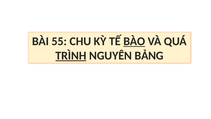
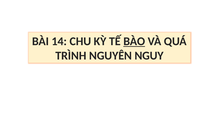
55: 55 -> 14
TRÌNH underline: present -> none
BẢNG: BẢNG -> NGUY
